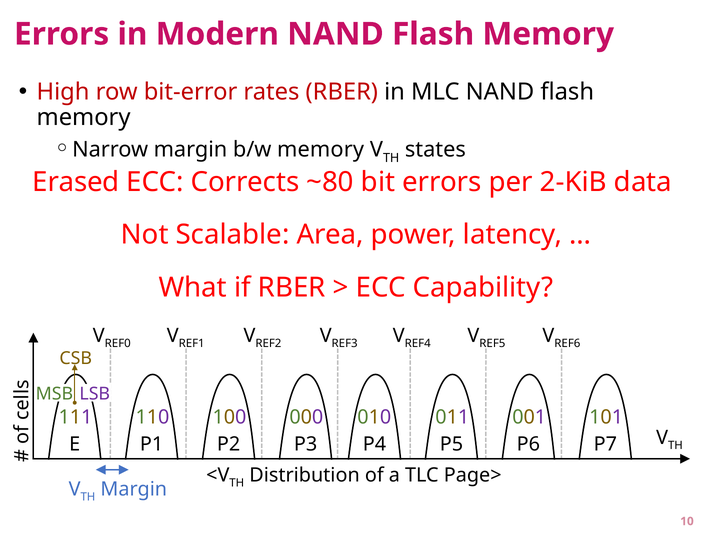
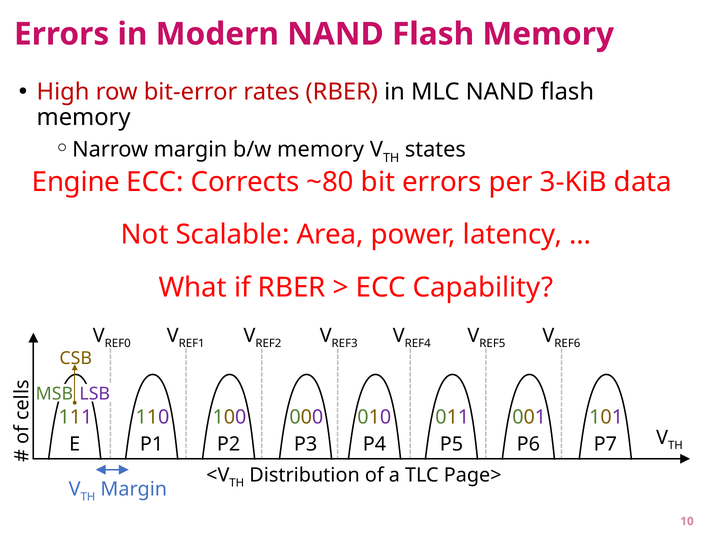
Erased: Erased -> Engine
2-KiB: 2-KiB -> 3-KiB
